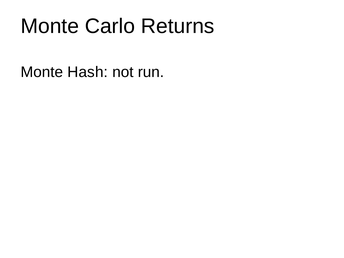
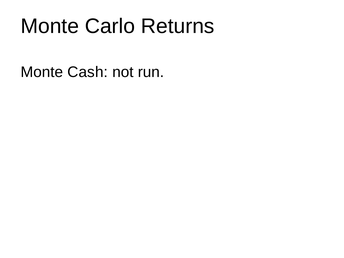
Hash: Hash -> Cash
